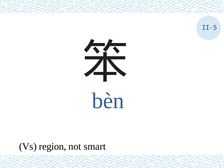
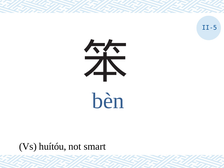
region: region -> huítóu
